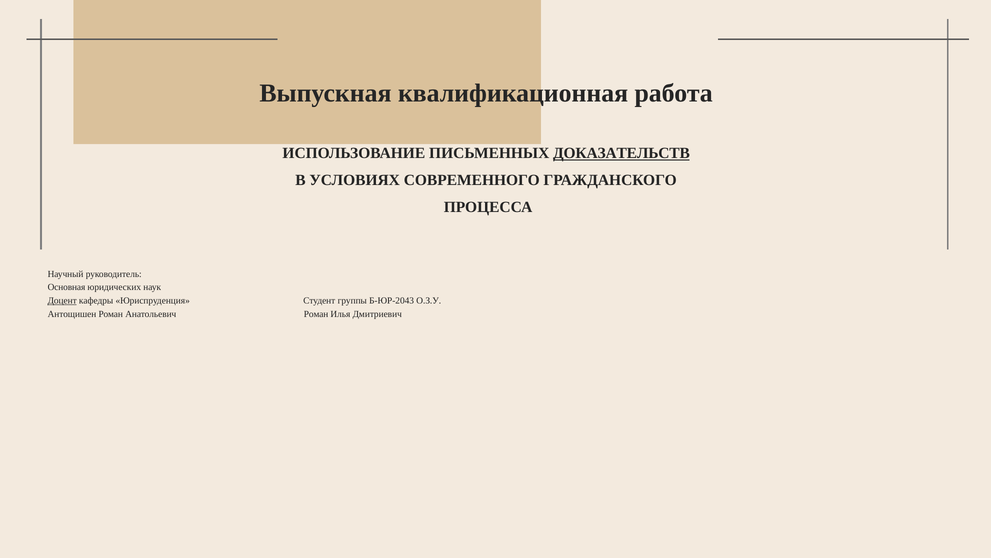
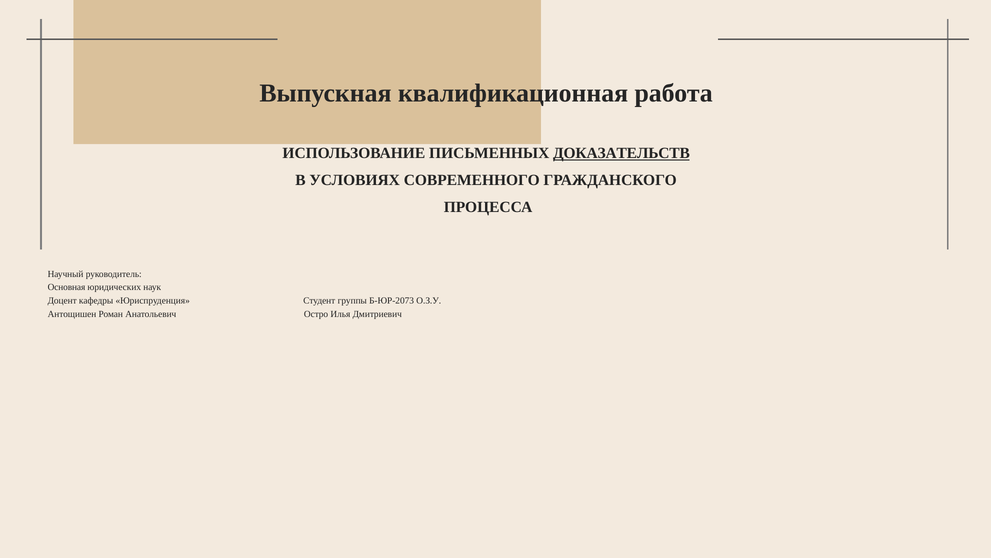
Доцент underline: present -> none
Б-ЮР-2043: Б-ЮР-2043 -> Б-ЮР-2073
Анатольевич Роман: Роман -> Остро
